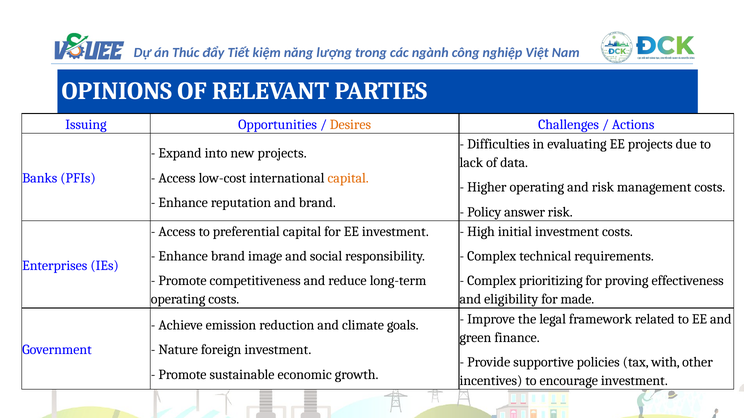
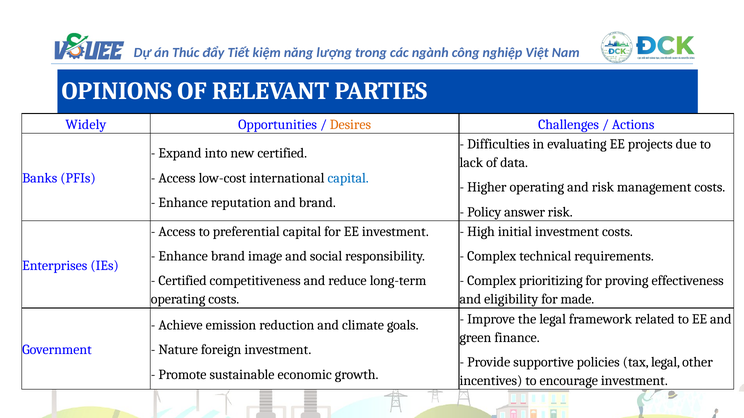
Issuing: Issuing -> Widely
new projects: projects -> certified
capital at (348, 178) colour: orange -> blue
Promote at (183, 281): Promote -> Certified
tax with: with -> legal
